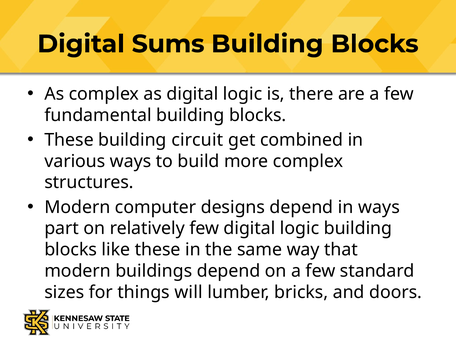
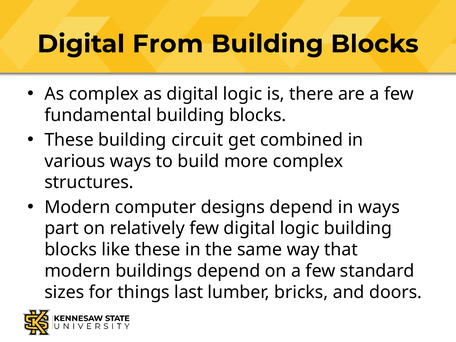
Sums: Sums -> From
will: will -> last
